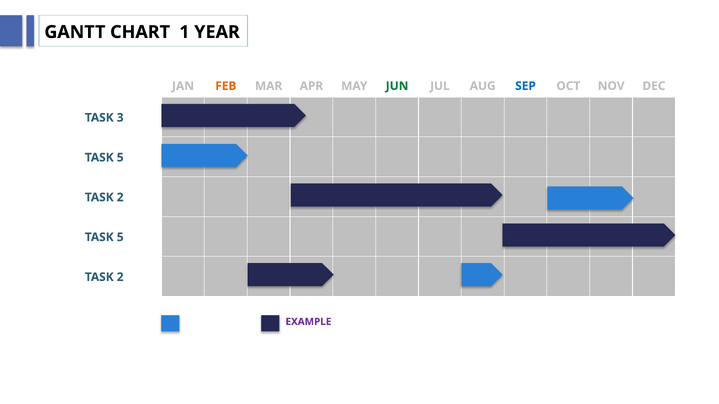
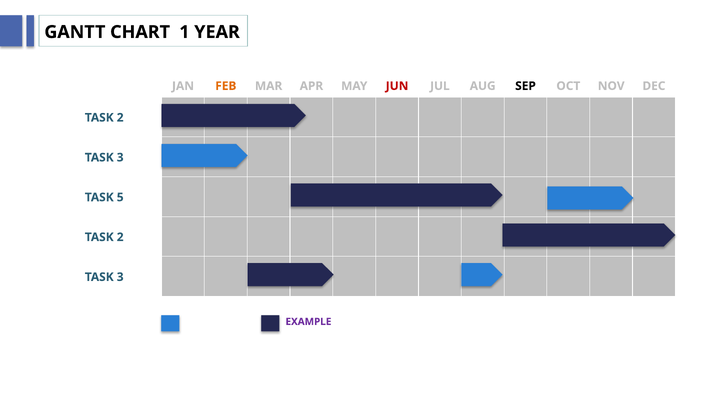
JUN colour: green -> red
SEP colour: blue -> black
3 at (120, 118): 3 -> 2
5 at (120, 158): 5 -> 3
2 at (120, 197): 2 -> 5
5 at (120, 237): 5 -> 2
2 at (120, 277): 2 -> 3
